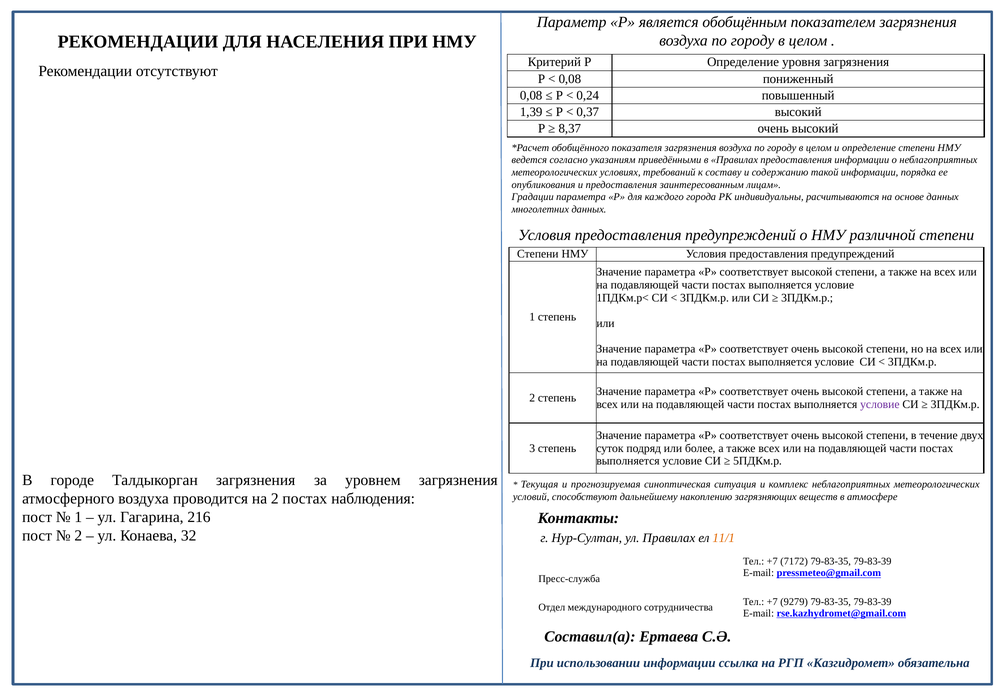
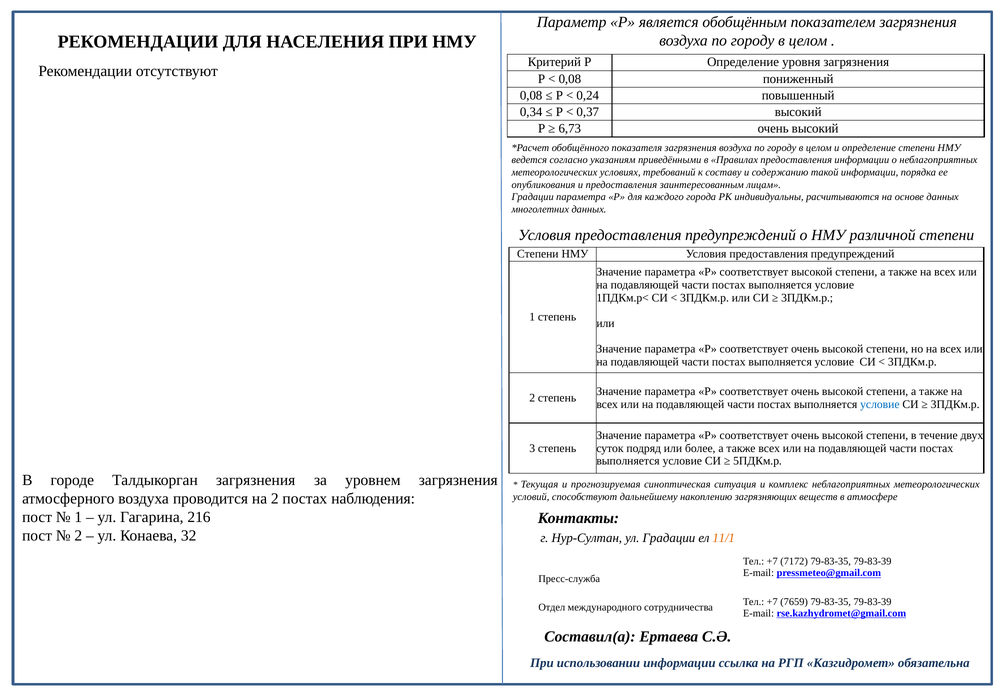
1,39: 1,39 -> 0,34
8,37: 8,37 -> 6,73
условие at (880, 404) colour: purple -> blue
ул Правилах: Правилах -> Градации
9279: 9279 -> 7659
